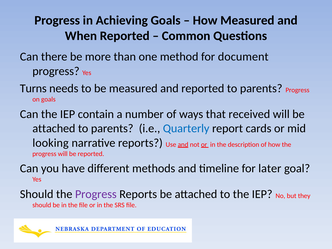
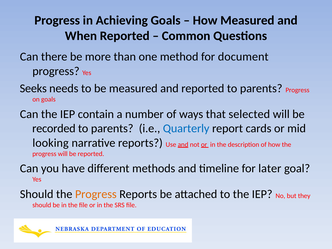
Turns: Turns -> Seeks
received: received -> selected
attached at (54, 128): attached -> recorded
Progress at (96, 194) colour: purple -> orange
